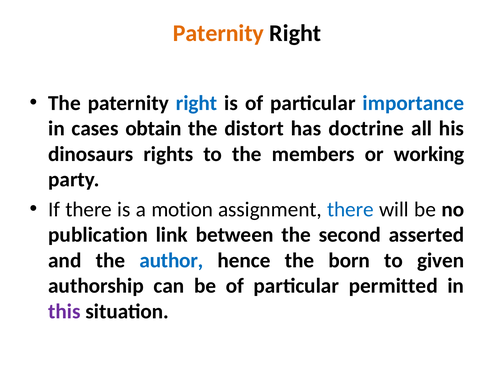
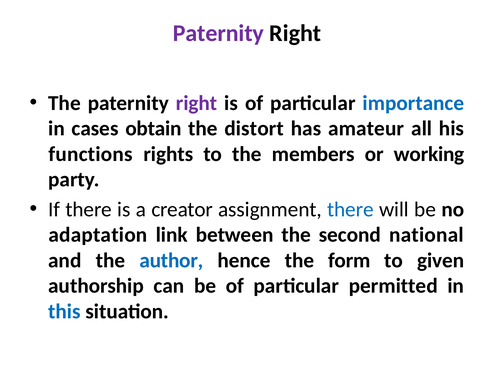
Paternity at (218, 33) colour: orange -> purple
right at (197, 103) colour: blue -> purple
doctrine: doctrine -> amateur
dinosaurs: dinosaurs -> functions
motion: motion -> creator
publication: publication -> adaptation
asserted: asserted -> national
born: born -> form
this colour: purple -> blue
